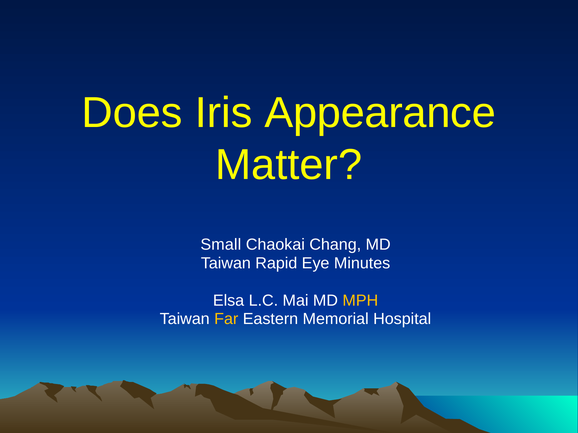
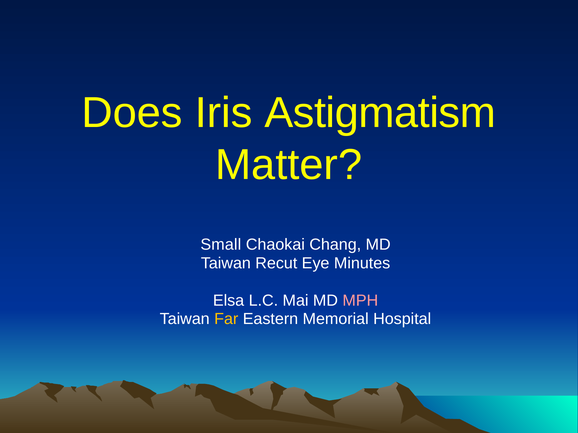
Appearance: Appearance -> Astigmatism
Rapid: Rapid -> Recut
MPH colour: yellow -> pink
